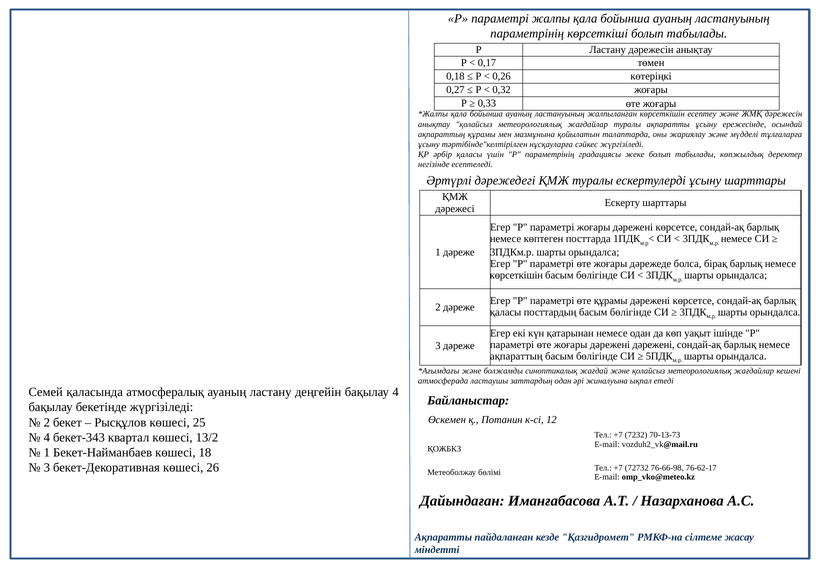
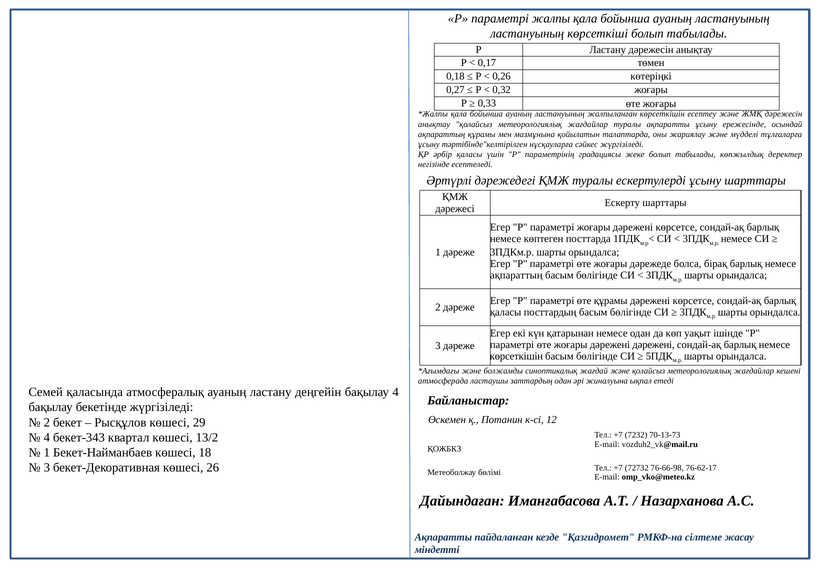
параметрінің at (527, 34): параметрінің -> ластануының
көрсеткішін at (516, 275): көрсеткішін -> ақпараттың
ақпараттың at (516, 356): ақпараттың -> көрсеткішін
25: 25 -> 29
